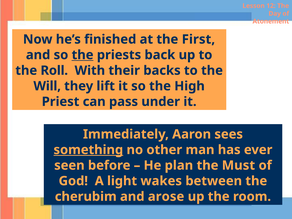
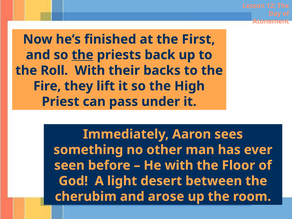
Will: Will -> Fire
something underline: present -> none
He plan: plan -> with
Must: Must -> Floor
wakes: wakes -> desert
